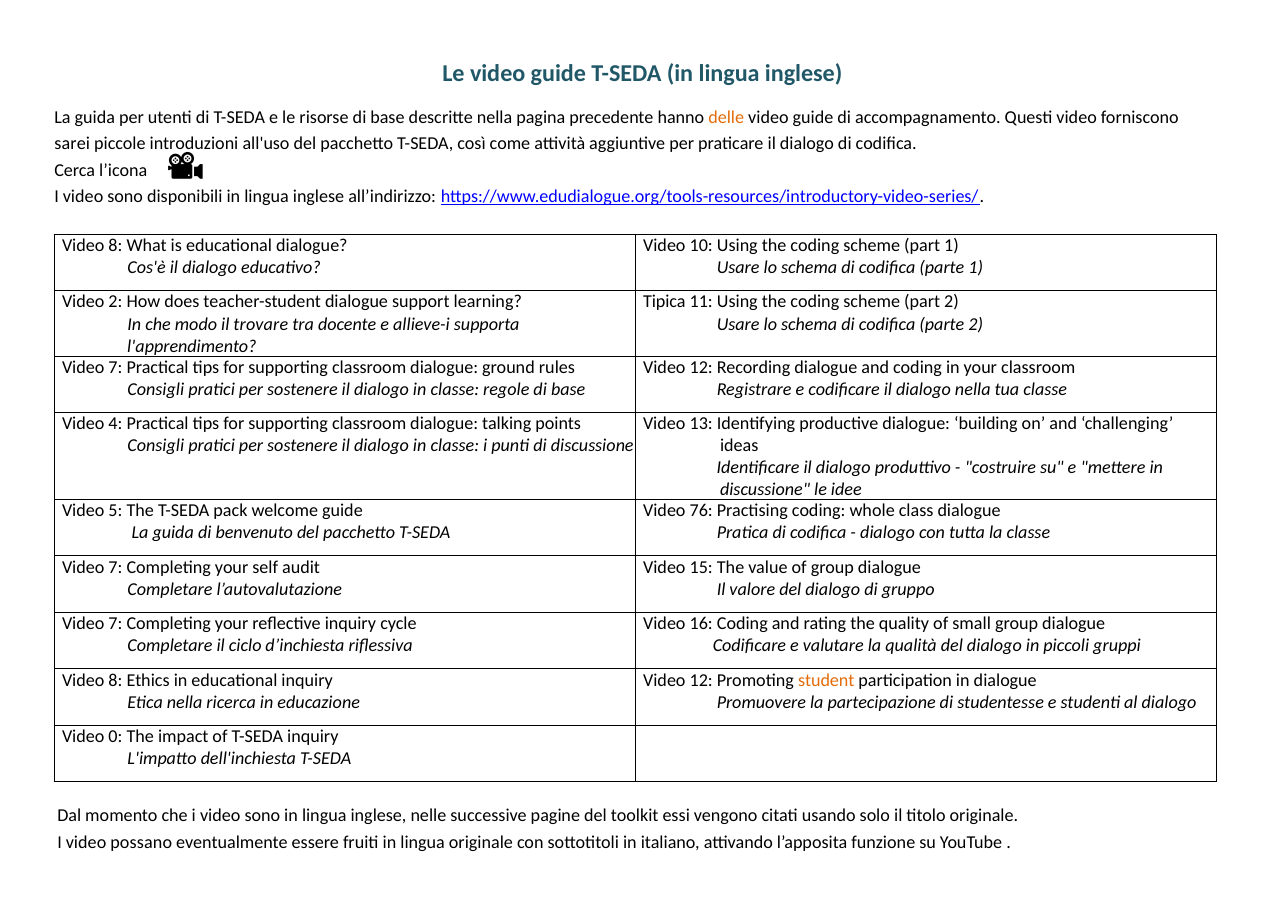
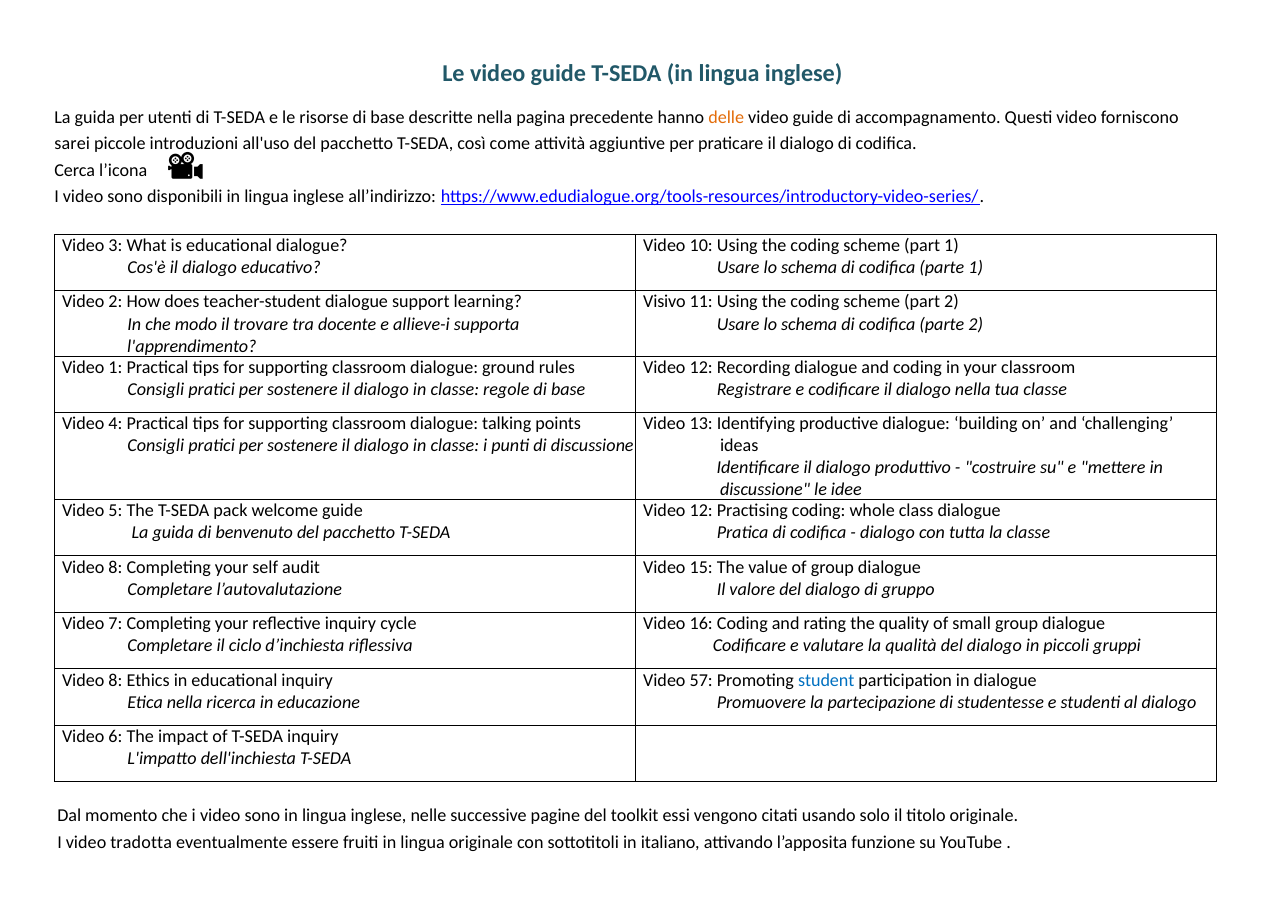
8 at (116, 245): 8 -> 3
Tipica: Tipica -> Visivo
7 at (116, 367): 7 -> 1
76 at (701, 511): 76 -> 12
7 at (116, 567): 7 -> 8
12 at (701, 680): 12 -> 57
student colour: orange -> blue
0: 0 -> 6
possano: possano -> tradotta
